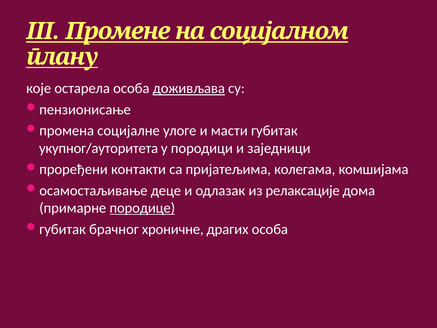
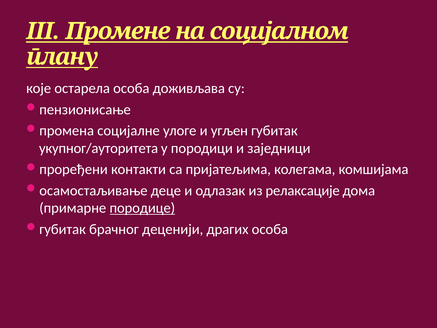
доживљава underline: present -> none
масти: масти -> угљен
хроничне: хроничне -> деценији
